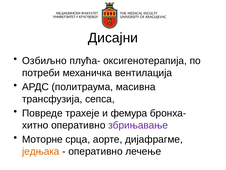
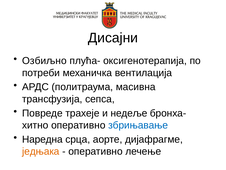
фемура: фемура -> недеље
збрињавање colour: purple -> blue
Моторне: Моторне -> Наредна
